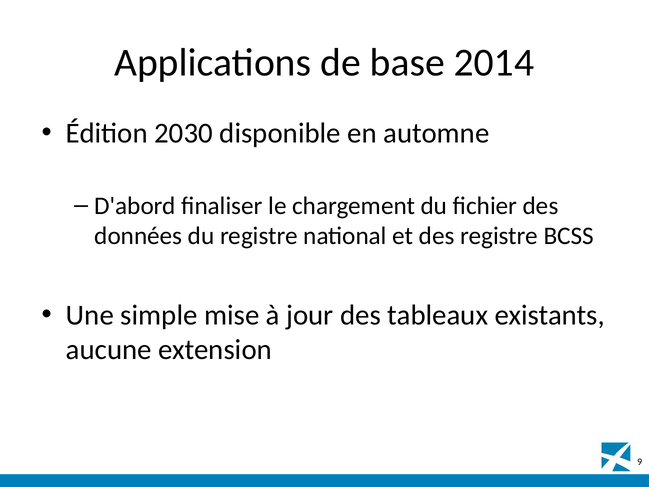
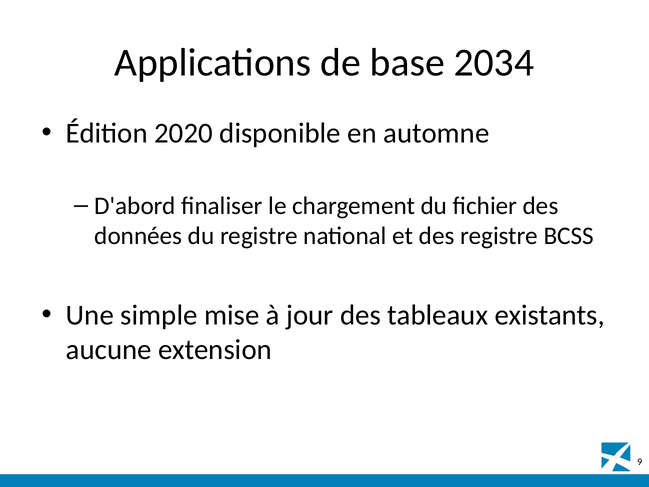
2014: 2014 -> 2034
2030: 2030 -> 2020
